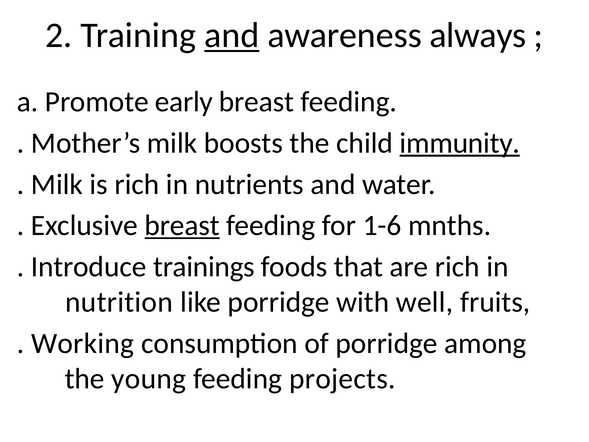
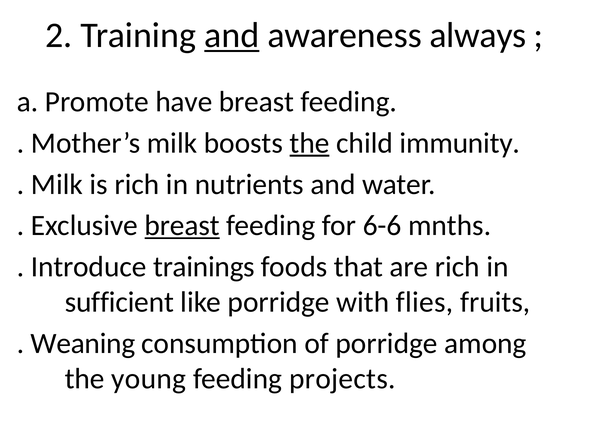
early: early -> have
the at (310, 143) underline: none -> present
immunity underline: present -> none
1-6: 1-6 -> 6-6
nutrition: nutrition -> sufficient
well: well -> flies
Working: Working -> Weaning
